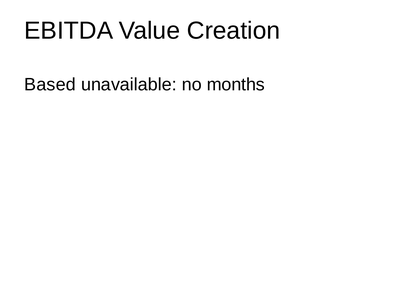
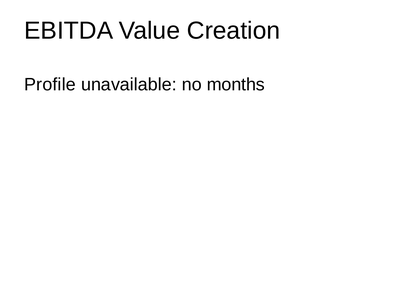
Based: Based -> Profile
